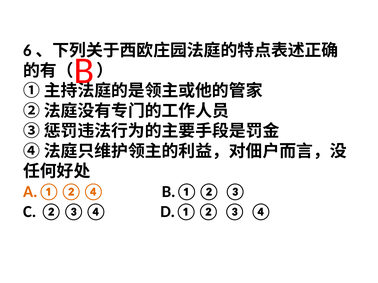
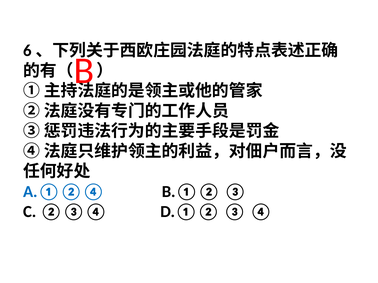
A.①②④ colour: orange -> blue
